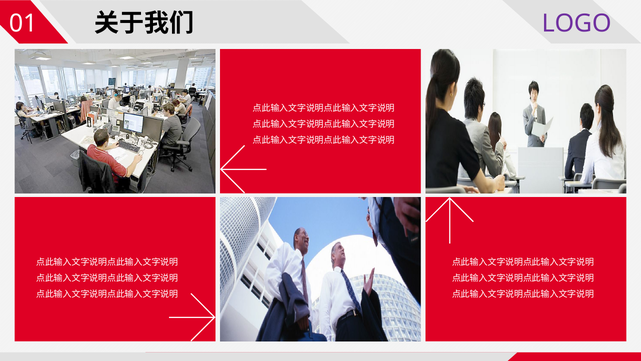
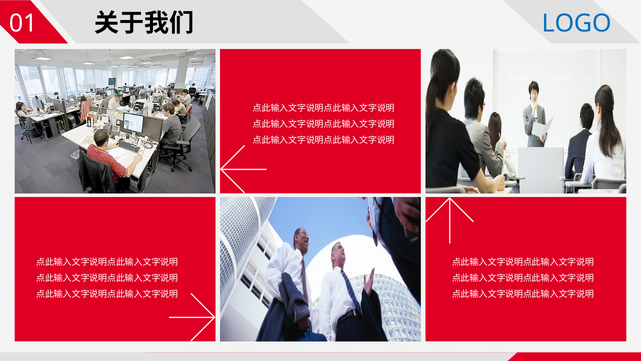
LOGO colour: purple -> blue
